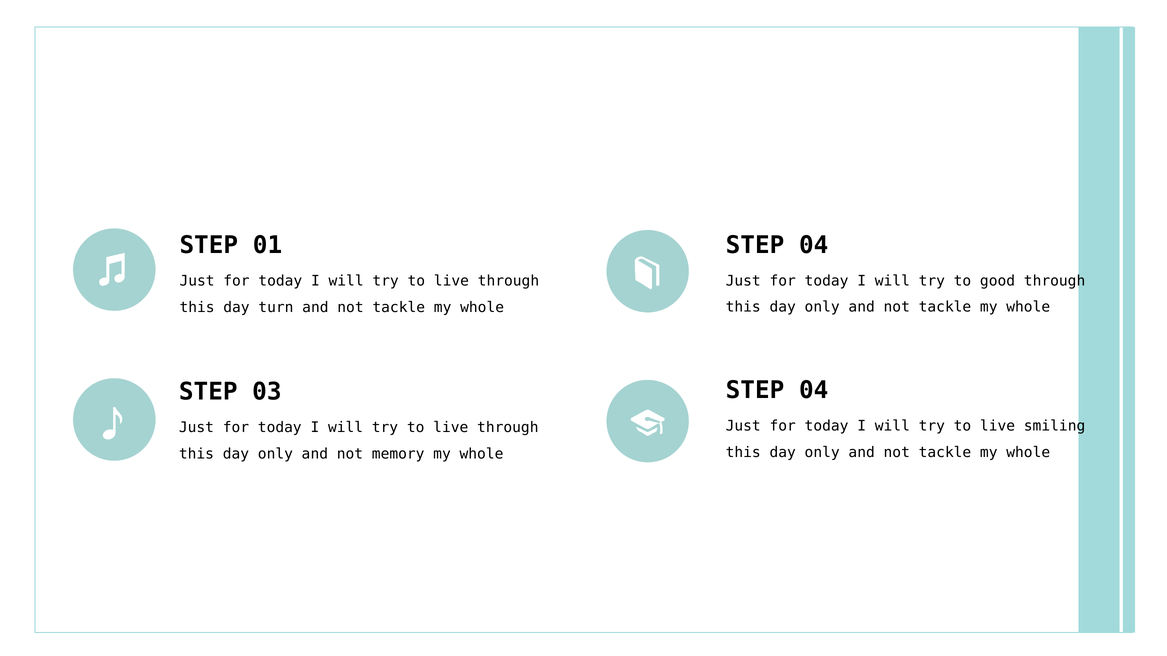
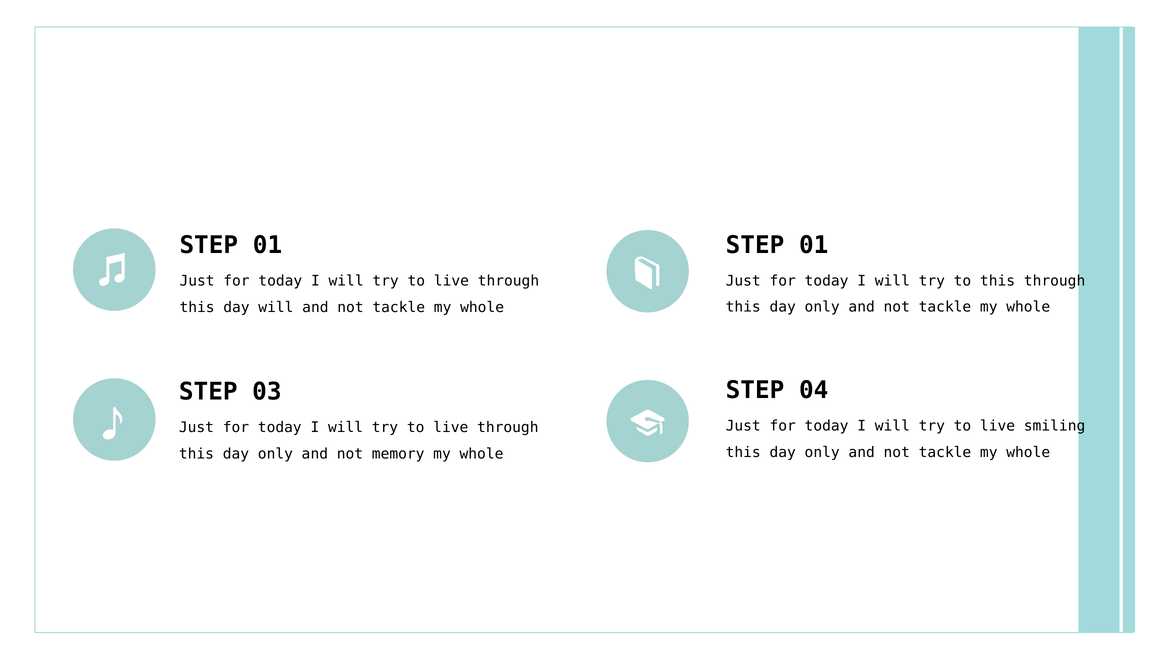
04 at (814, 245): 04 -> 01
to good: good -> this
day turn: turn -> will
